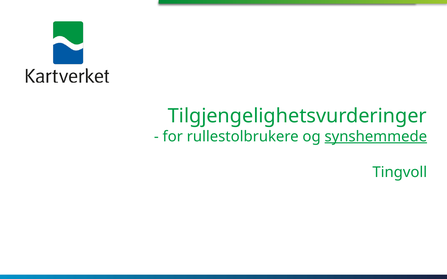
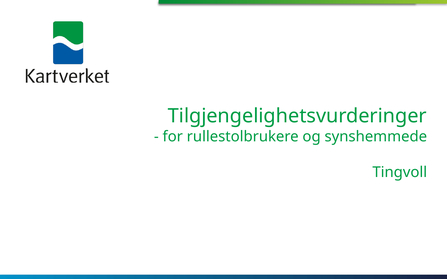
synshemmede underline: present -> none
